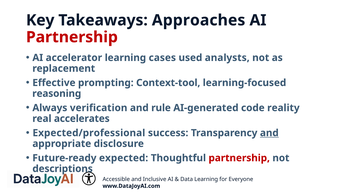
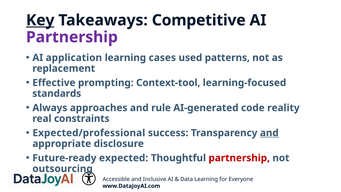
Key underline: none -> present
Approaches: Approaches -> Competitive
Partnership at (72, 37) colour: red -> purple
accelerator: accelerator -> application
analysts: analysts -> patterns
reasoning: reasoning -> standards
verification: verification -> approaches
accelerates: accelerates -> constraints
descriptions: descriptions -> outsourcing
